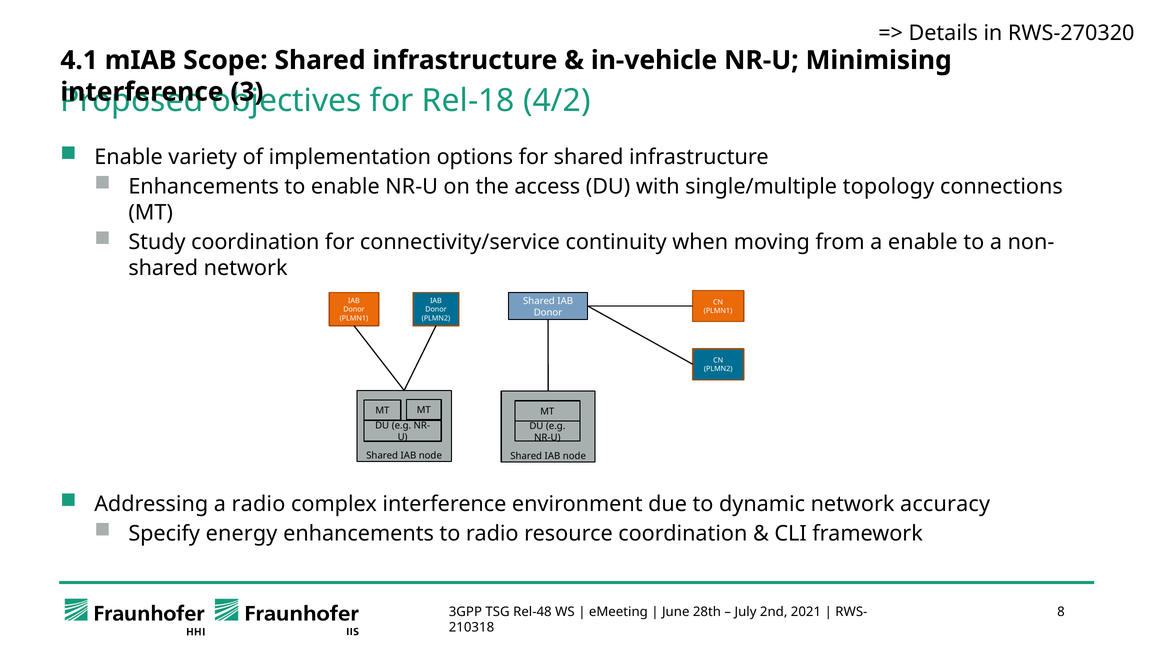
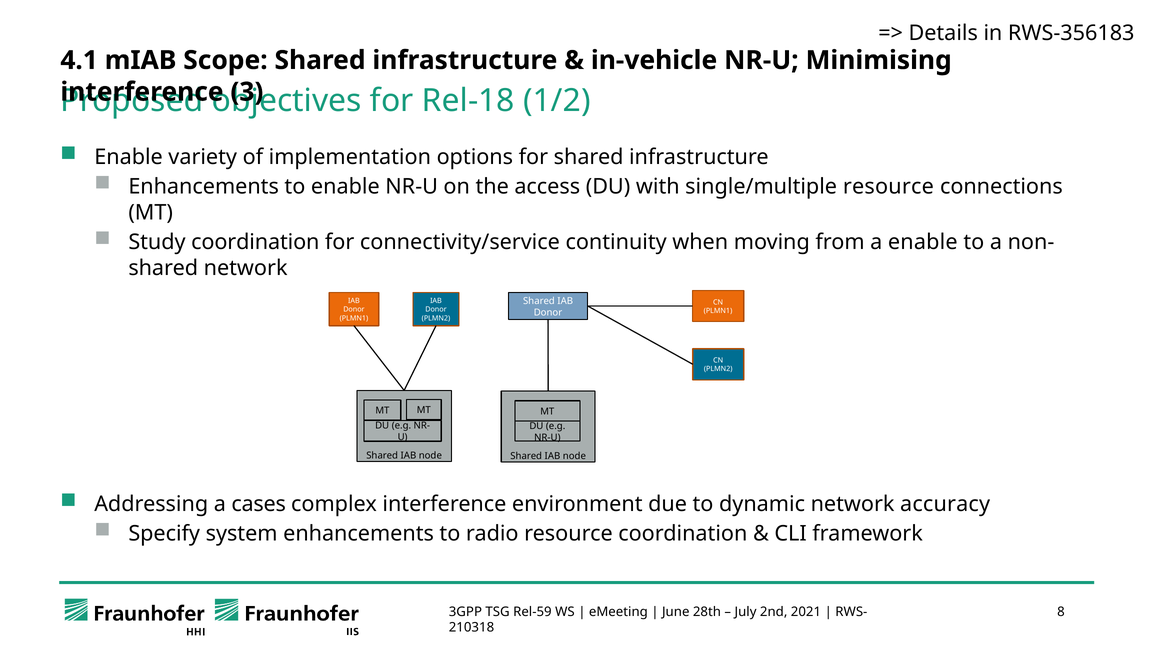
RWS-270320: RWS-270320 -> RWS-356183
4/2: 4/2 -> 1/2
single/multiple topology: topology -> resource
a radio: radio -> cases
energy: energy -> system
Rel-48: Rel-48 -> Rel-59
